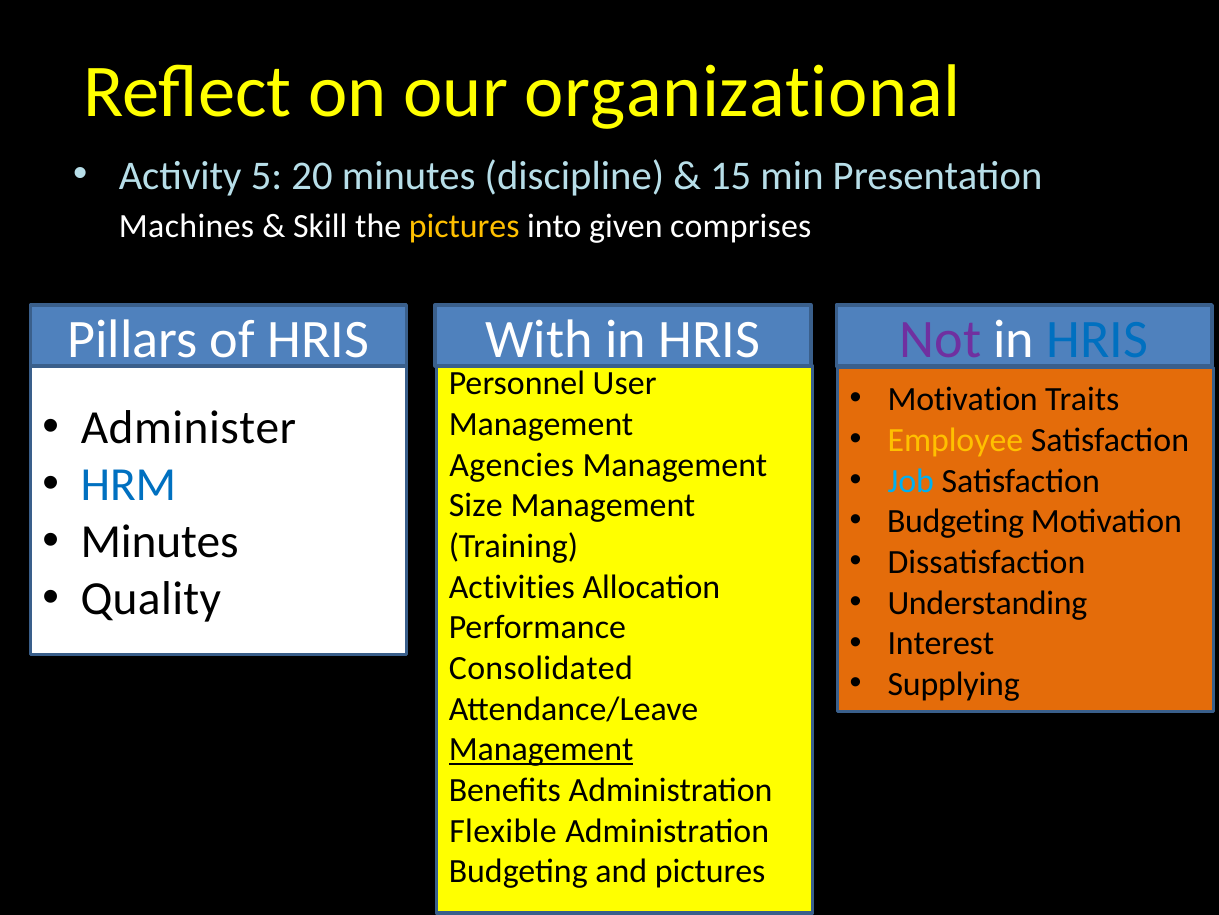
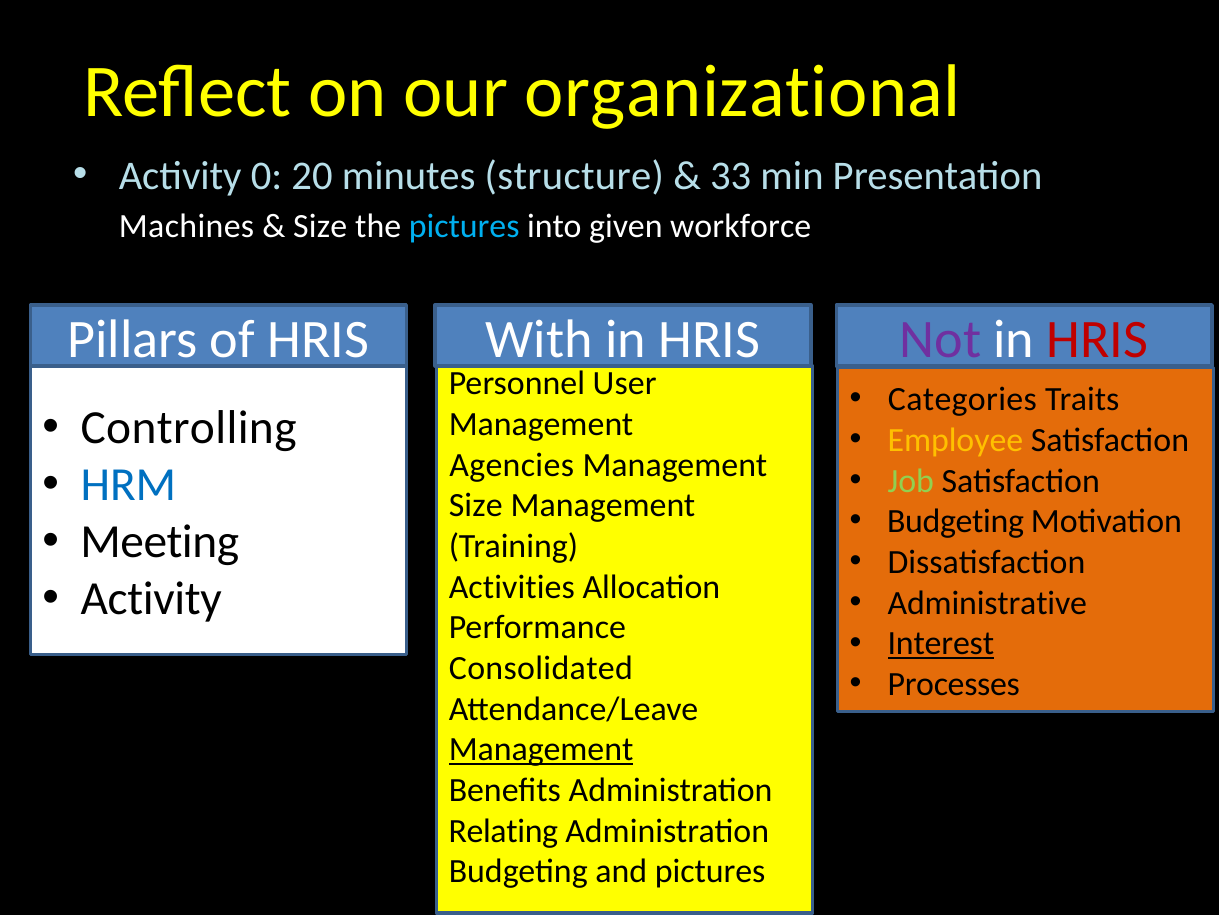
5: 5 -> 0
discipline: discipline -> structure
15: 15 -> 33
Skill at (320, 227): Skill -> Size
pictures at (464, 227) colour: yellow -> light blue
comprises: comprises -> workforce
HRIS at (1097, 339) colour: blue -> red
Motivation at (963, 399): Motivation -> Categories
Administer: Administer -> Controlling
Job colour: light blue -> light green
Minutes at (160, 542): Minutes -> Meeting
Quality at (151, 599): Quality -> Activity
Understanding: Understanding -> Administrative
Interest underline: none -> present
Supplying: Supplying -> Processes
Flexible: Flexible -> Relating
